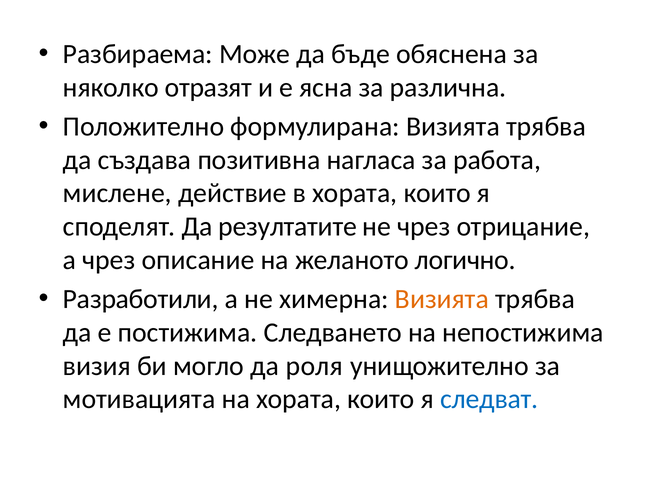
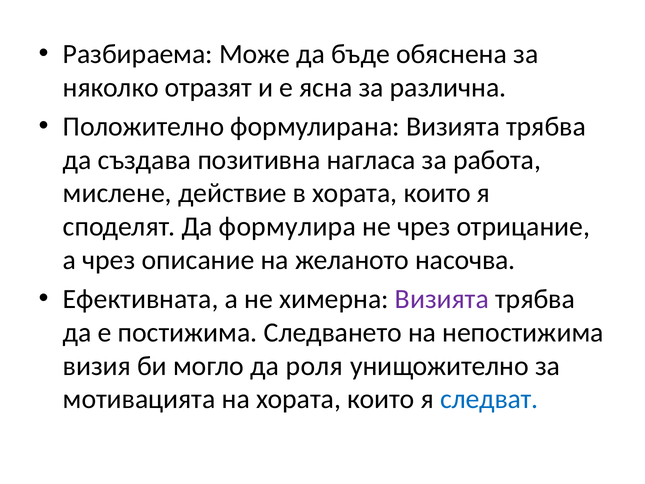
резултатите: резултатите -> формулира
логично: логично -> насочва
Разработили: Разработили -> Ефективната
Визията at (442, 299) colour: orange -> purple
